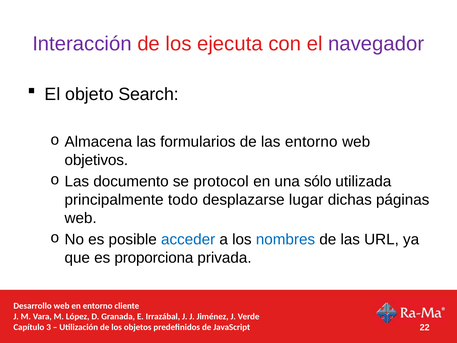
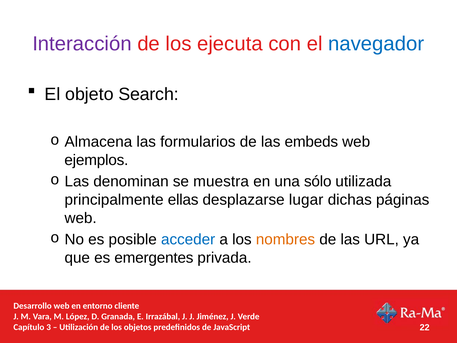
navegador colour: purple -> blue
las entorno: entorno -> embeds
objetivos: objetivos -> ejemplos
documento: documento -> denominan
protocol: protocol -> muestra
todo: todo -> ellas
nombres colour: blue -> orange
proporciona: proporciona -> emergentes
